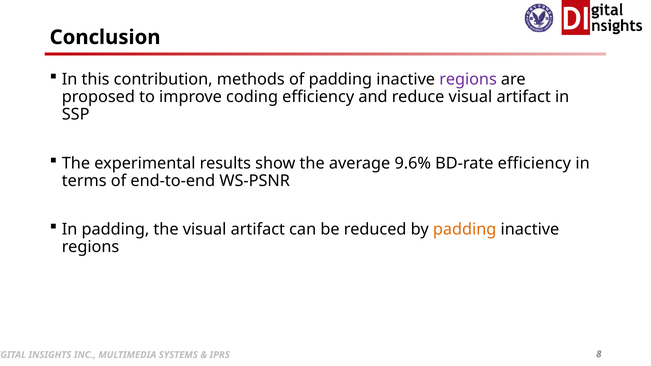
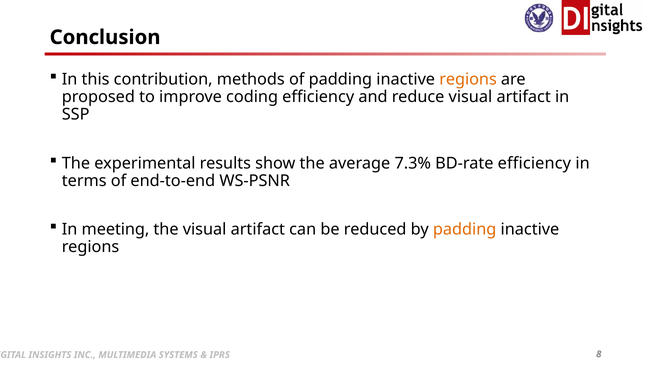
regions at (468, 79) colour: purple -> orange
9.6%: 9.6% -> 7.3%
In padding: padding -> meeting
